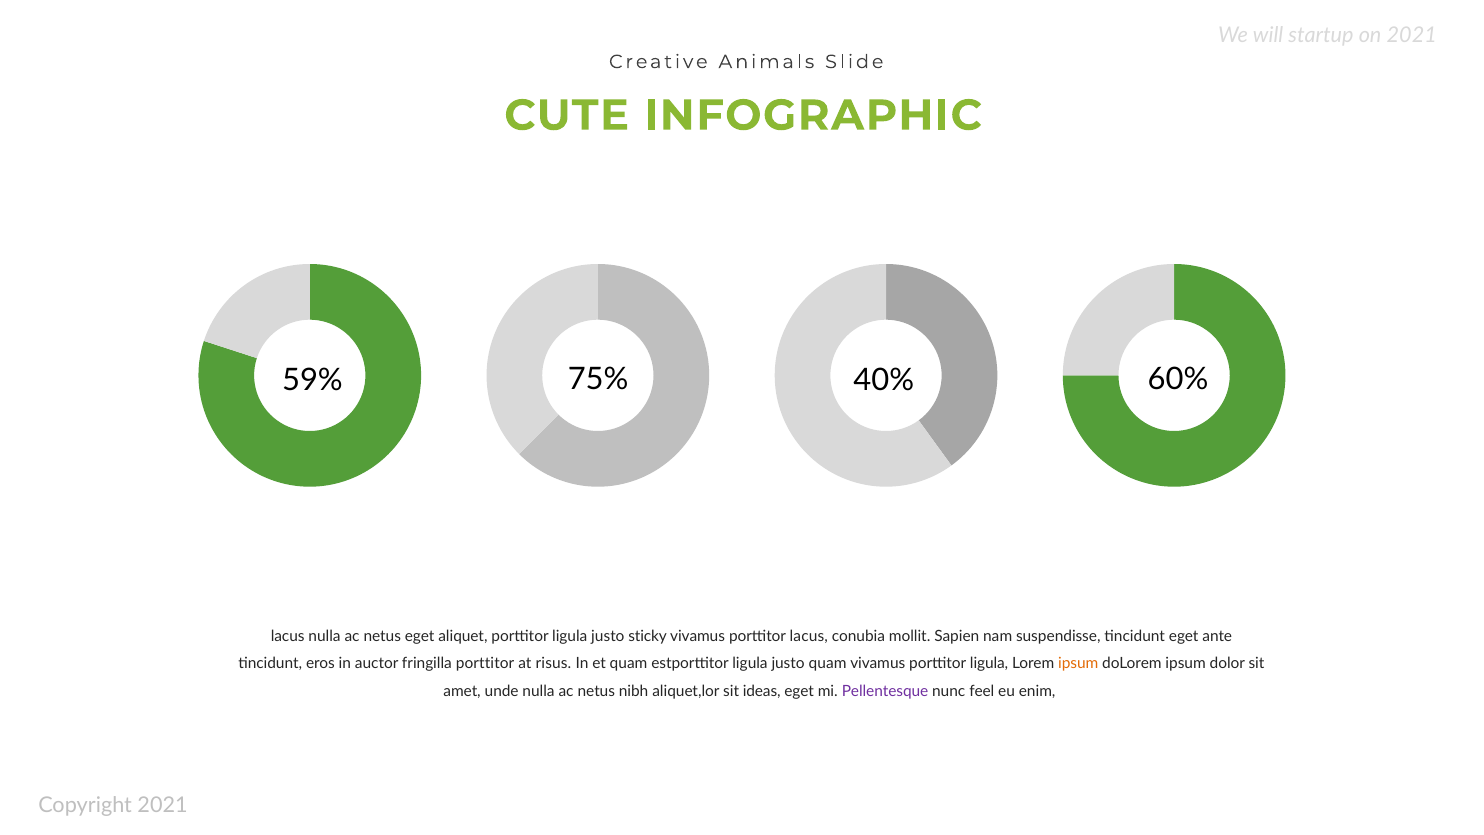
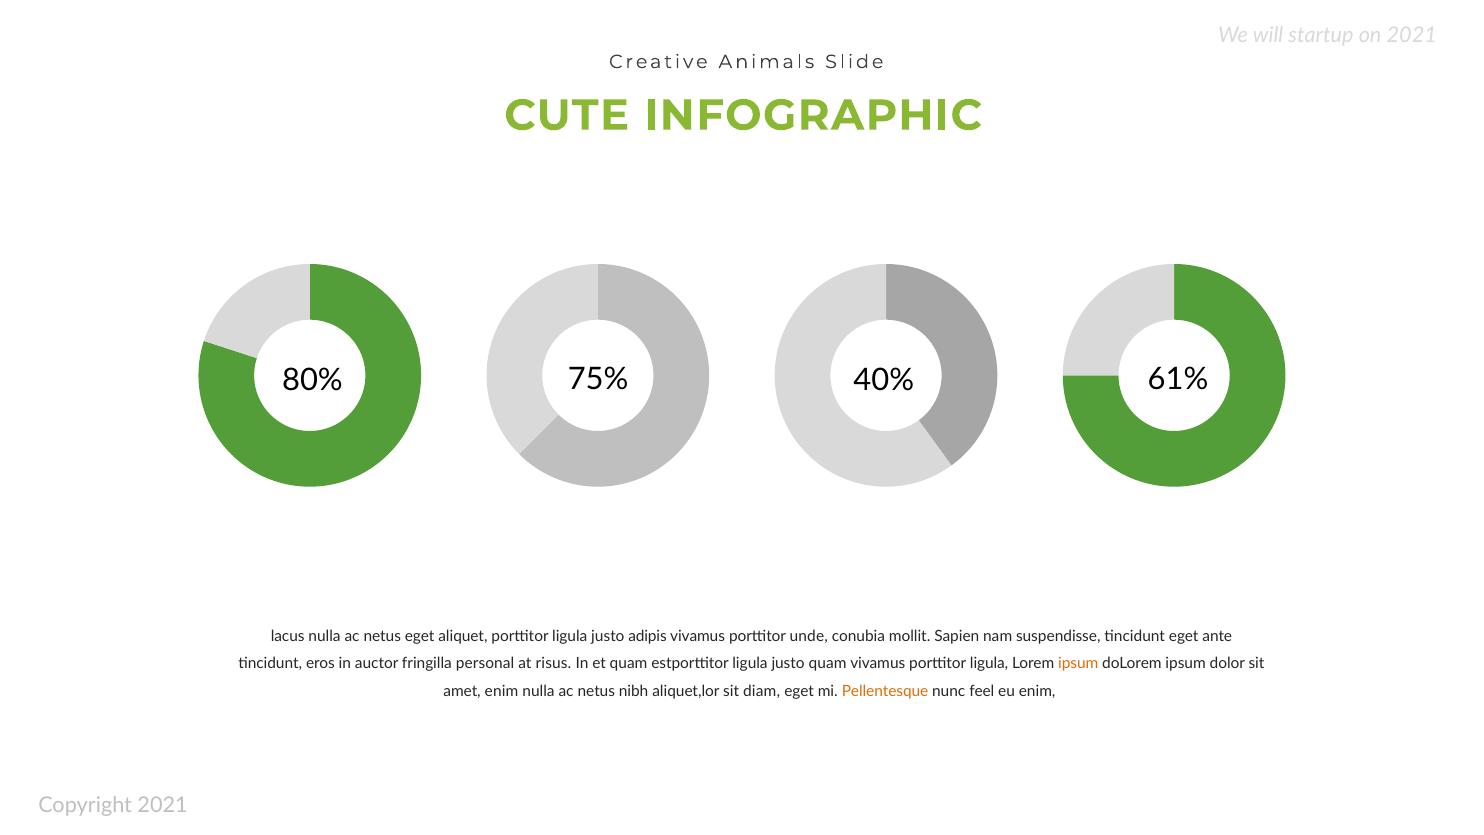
59%: 59% -> 80%
60%: 60% -> 61%
sticky: sticky -> adipis
porttitor lacus: lacus -> unde
fringilla porttitor: porttitor -> personal
amet unde: unde -> enim
ideas: ideas -> diam
Pellentesque colour: purple -> orange
